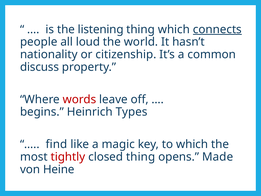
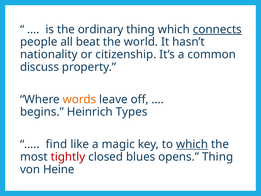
listening: listening -> ordinary
loud: loud -> beat
words colour: red -> orange
which at (192, 144) underline: none -> present
closed thing: thing -> blues
opens Made: Made -> Thing
